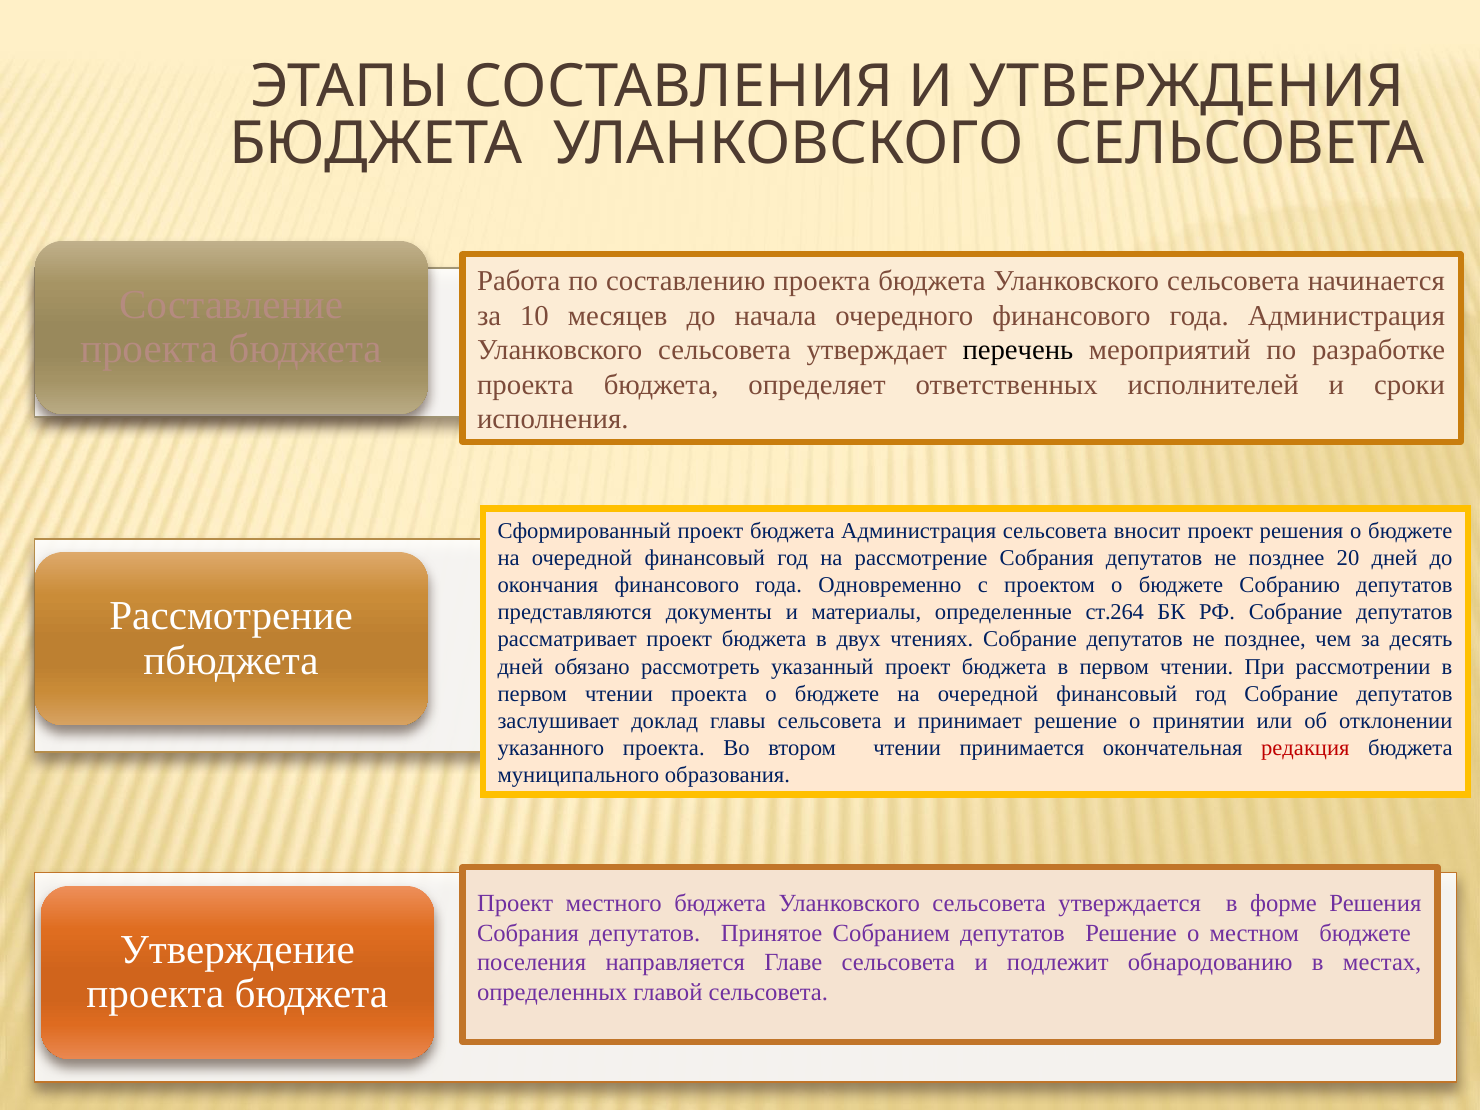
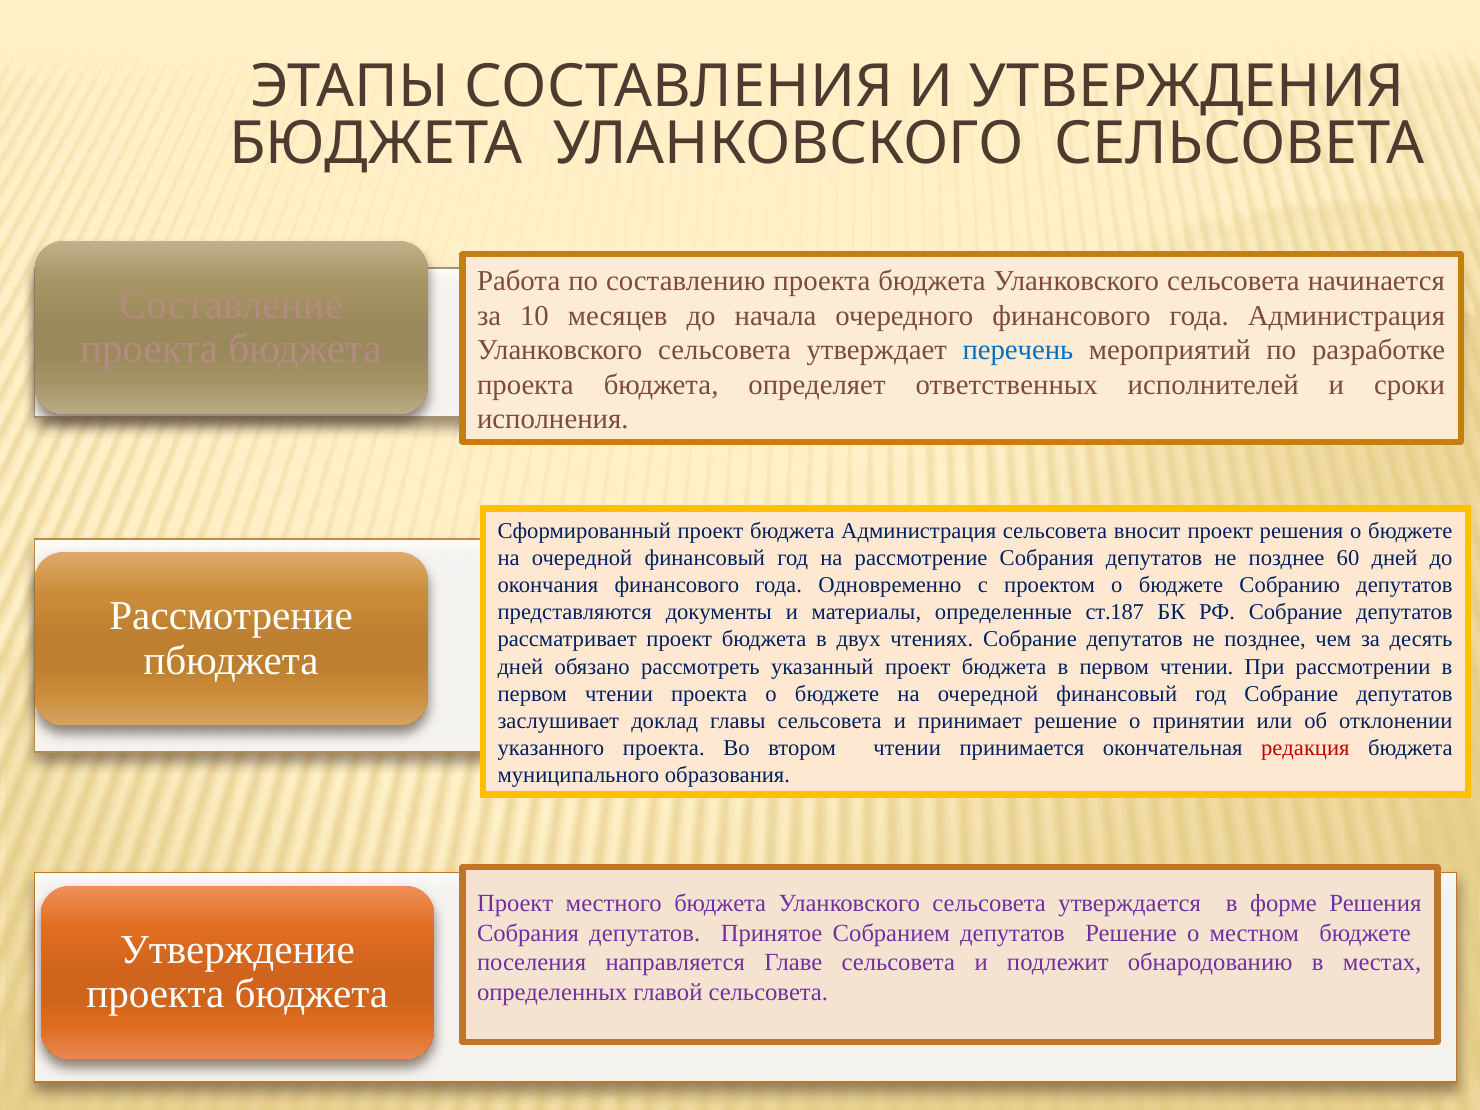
перечень colour: black -> blue
20: 20 -> 60
ст.264: ст.264 -> ст.187
